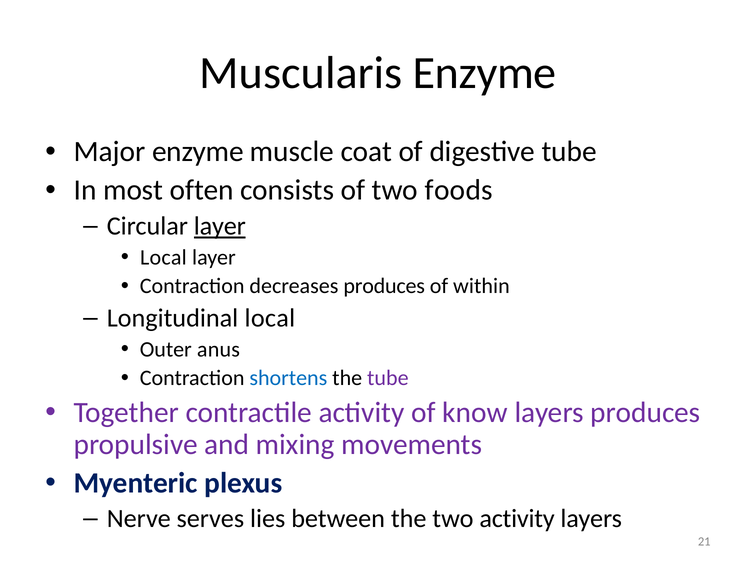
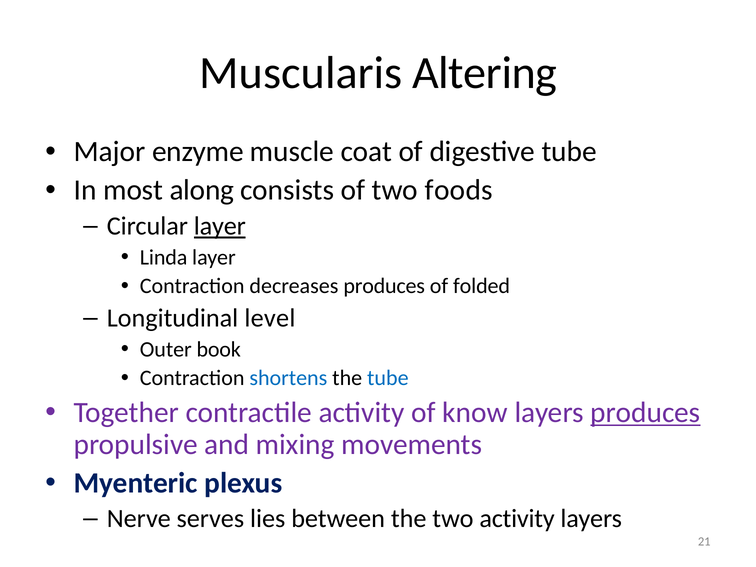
Muscularis Enzyme: Enzyme -> Altering
often: often -> along
Local at (163, 257): Local -> Linda
within: within -> folded
Longitudinal local: local -> level
anus: anus -> book
tube at (388, 378) colour: purple -> blue
produces at (645, 413) underline: none -> present
